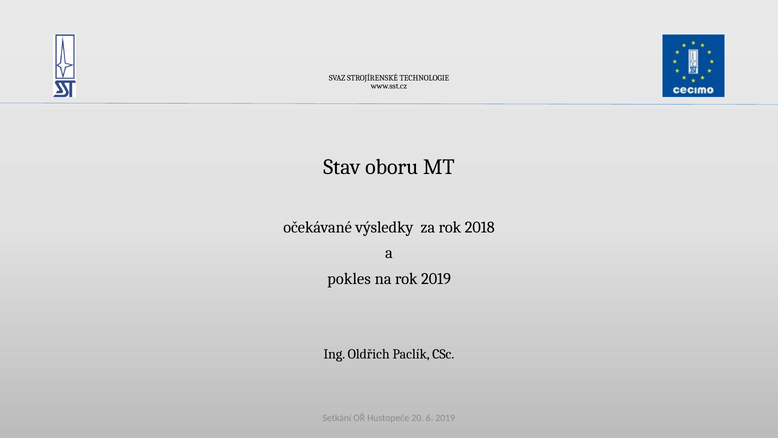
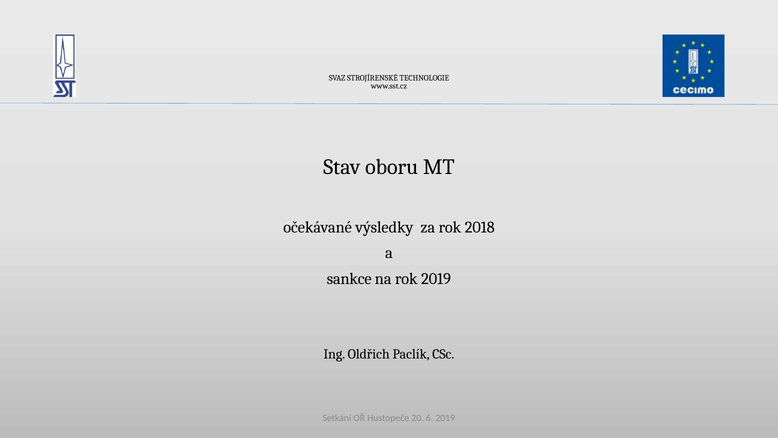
pokles: pokles -> sankce
